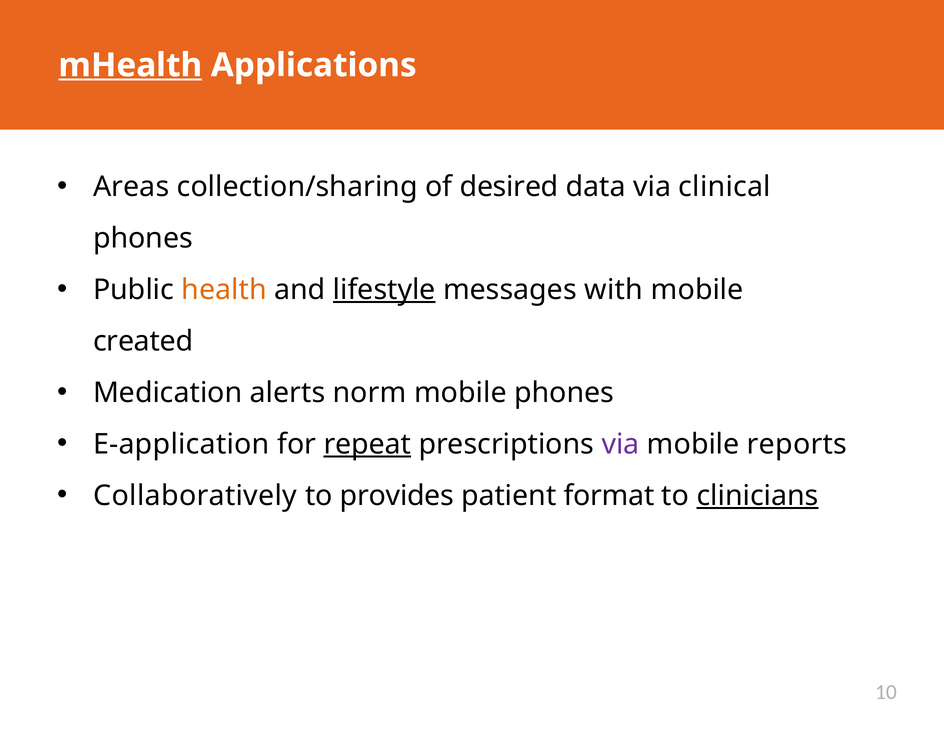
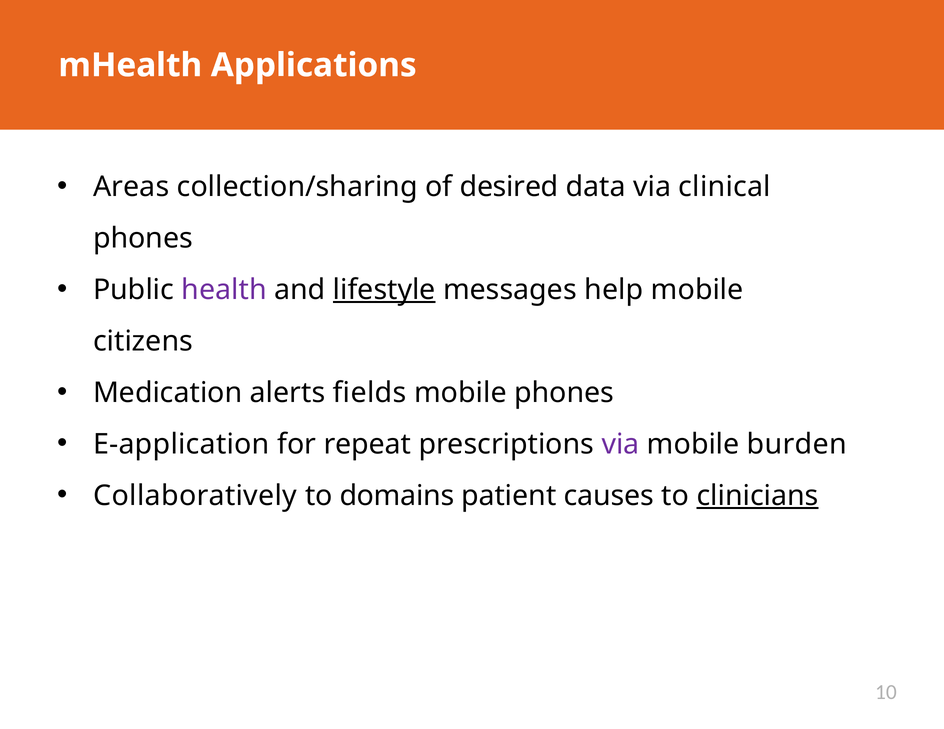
mHealth underline: present -> none
health colour: orange -> purple
with: with -> help
created: created -> citizens
norm: norm -> fields
repeat underline: present -> none
reports: reports -> burden
provides: provides -> domains
format: format -> causes
